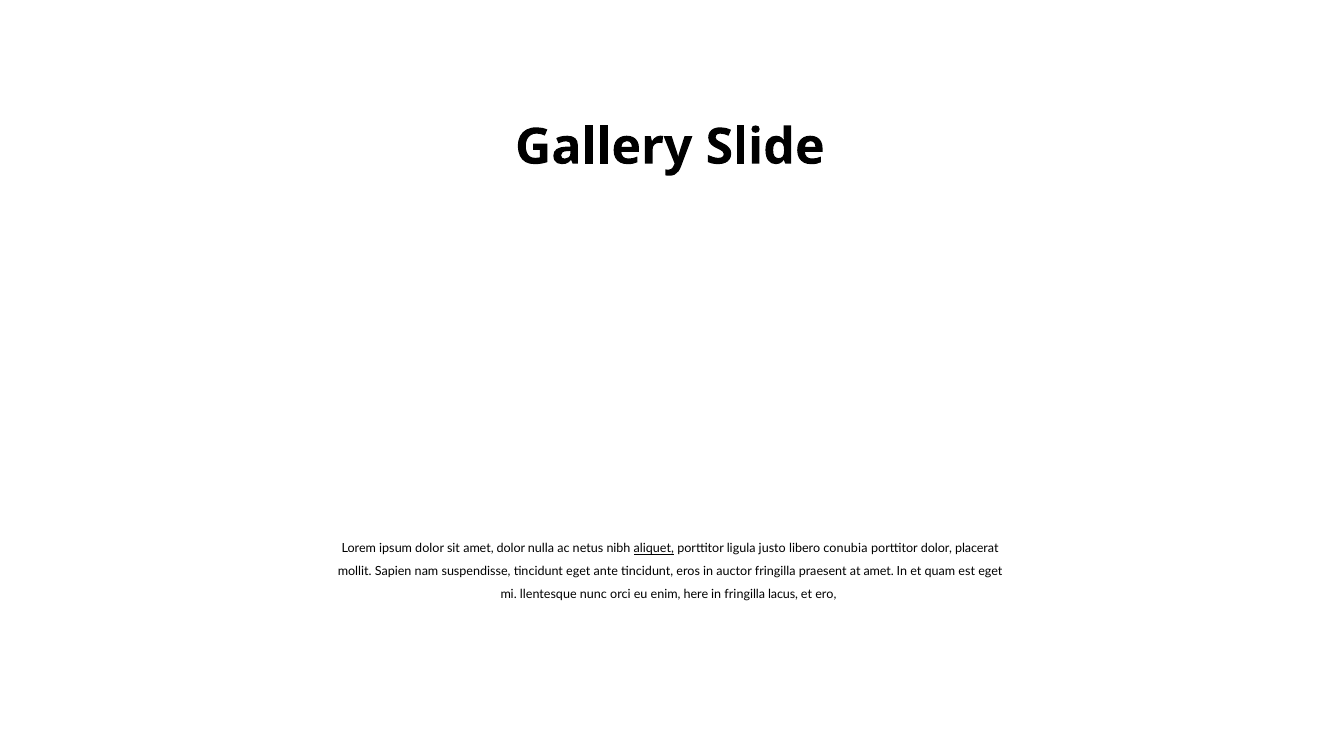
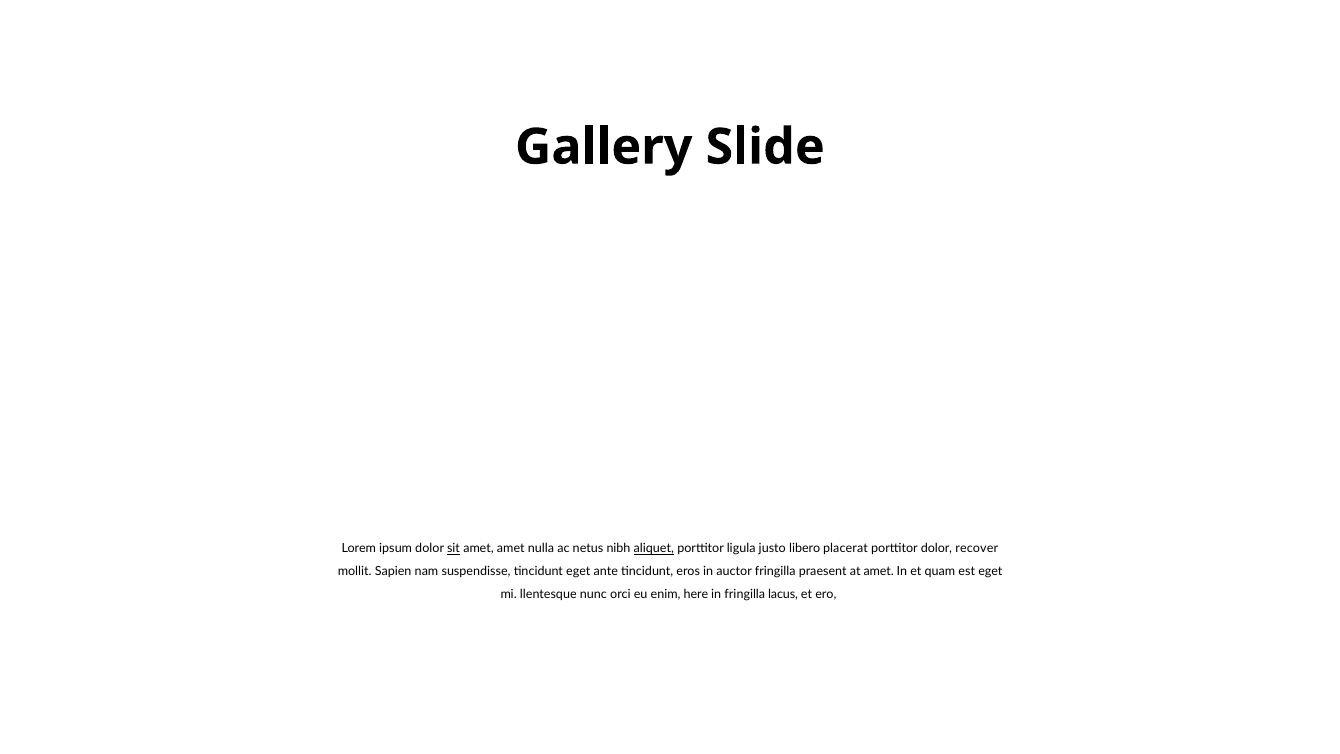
sit underline: none -> present
amet dolor: dolor -> amet
conubia: conubia -> placerat
placerat: placerat -> recover
